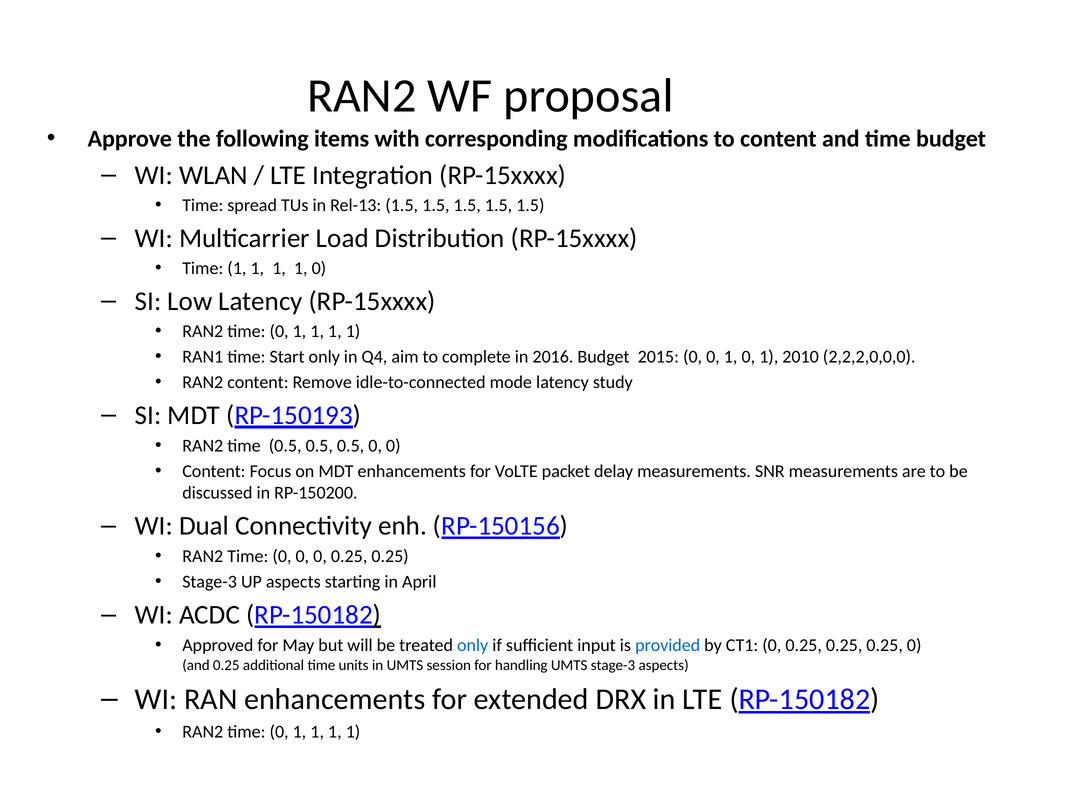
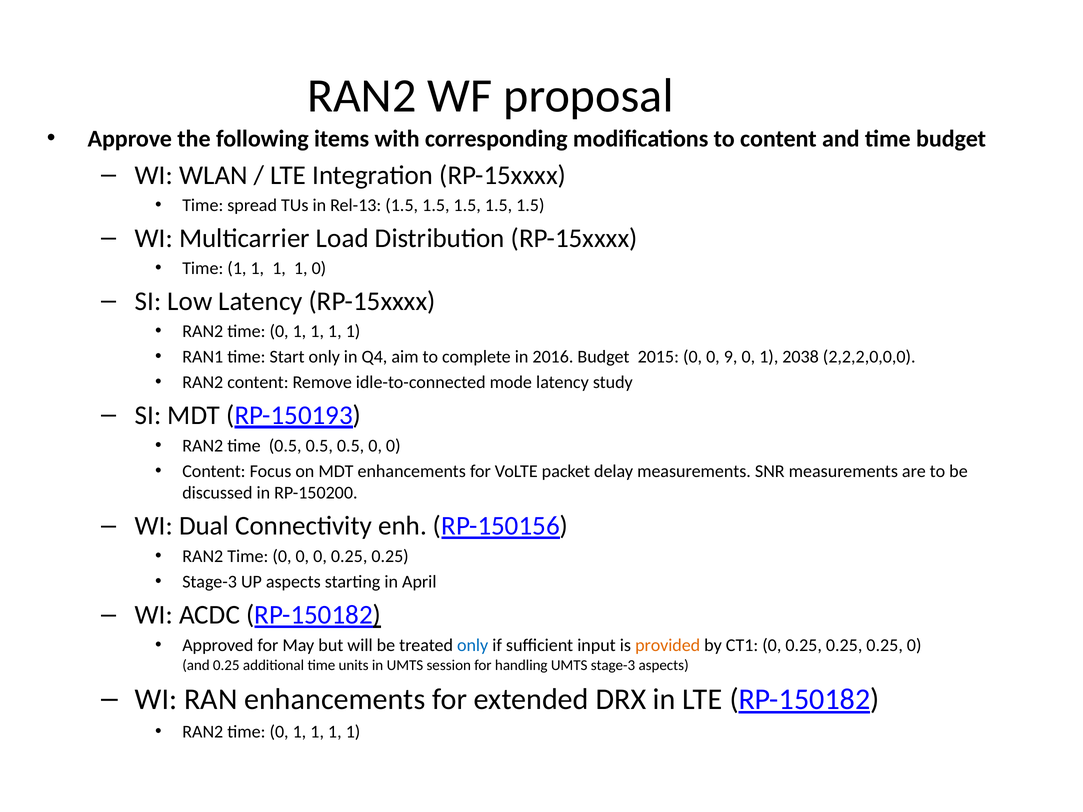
0 0 1: 1 -> 9
2010: 2010 -> 2038
provided colour: blue -> orange
